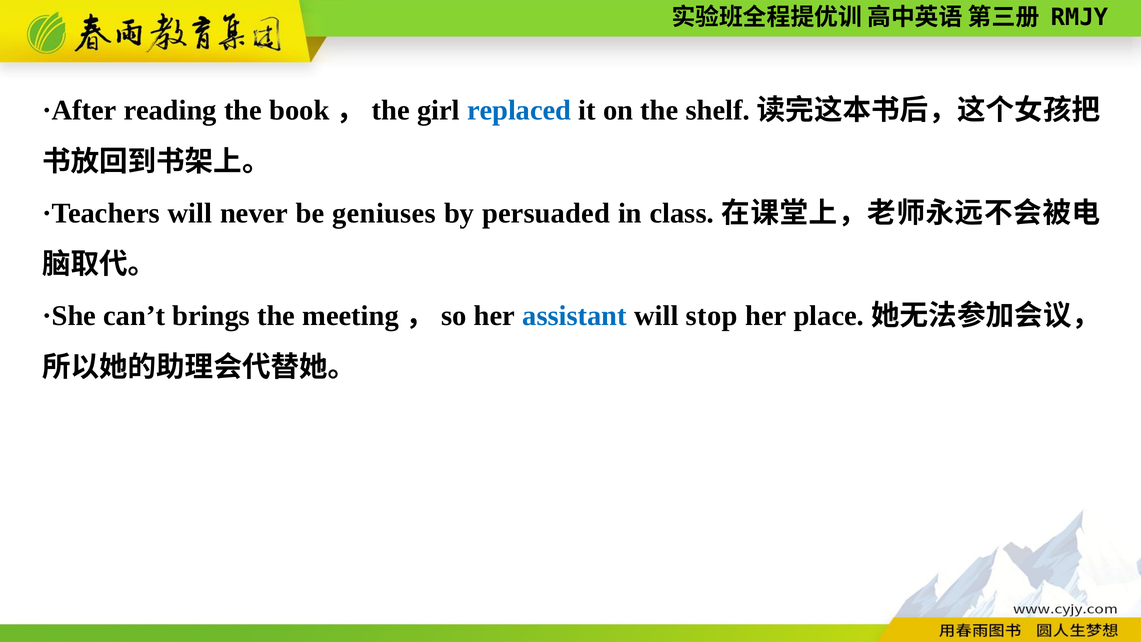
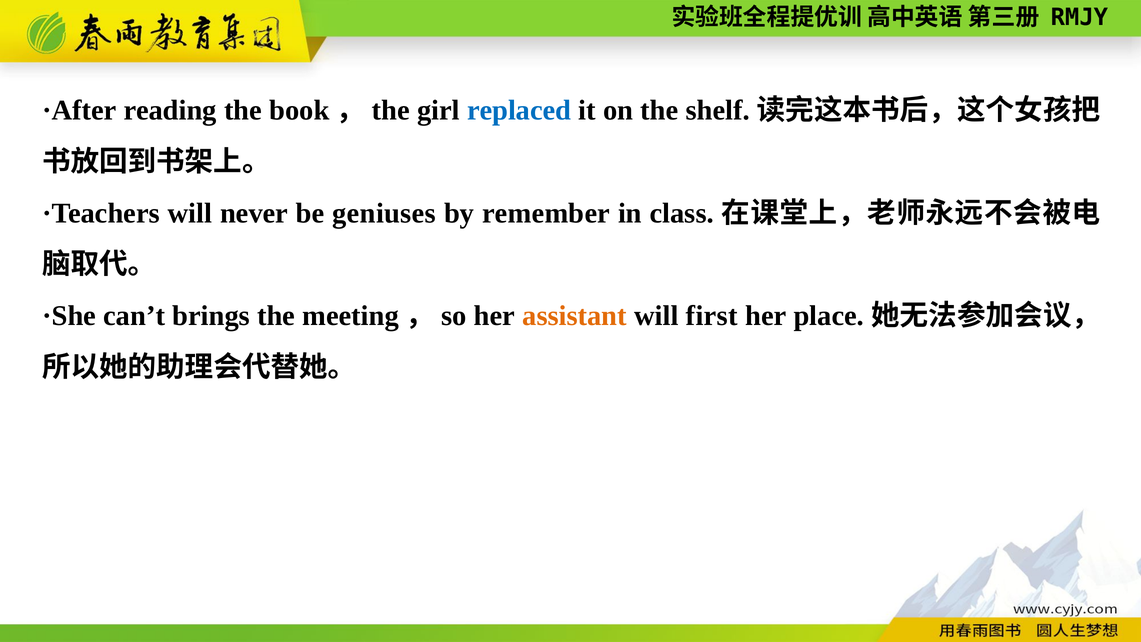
persuaded: persuaded -> remember
assistant colour: blue -> orange
stop: stop -> first
